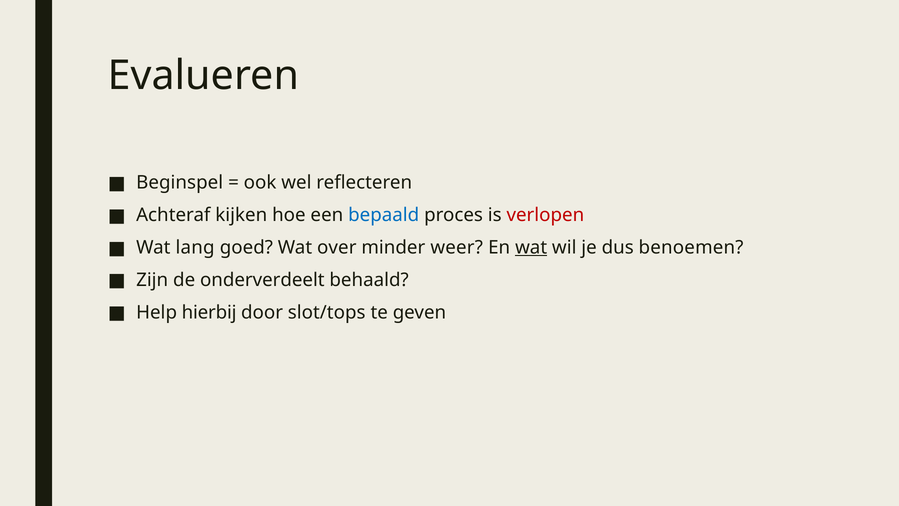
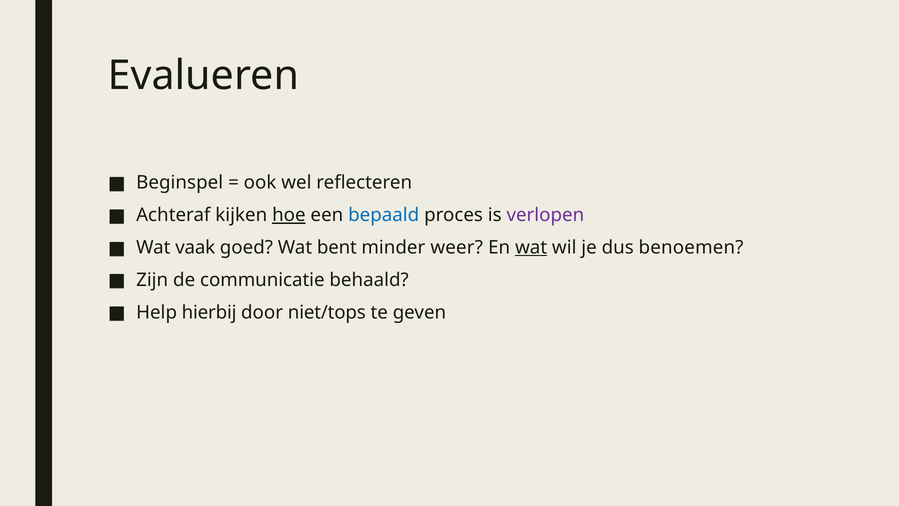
hoe underline: none -> present
verlopen colour: red -> purple
lang: lang -> vaak
over: over -> bent
onderverdeelt: onderverdeelt -> communicatie
slot/tops: slot/tops -> niet/tops
